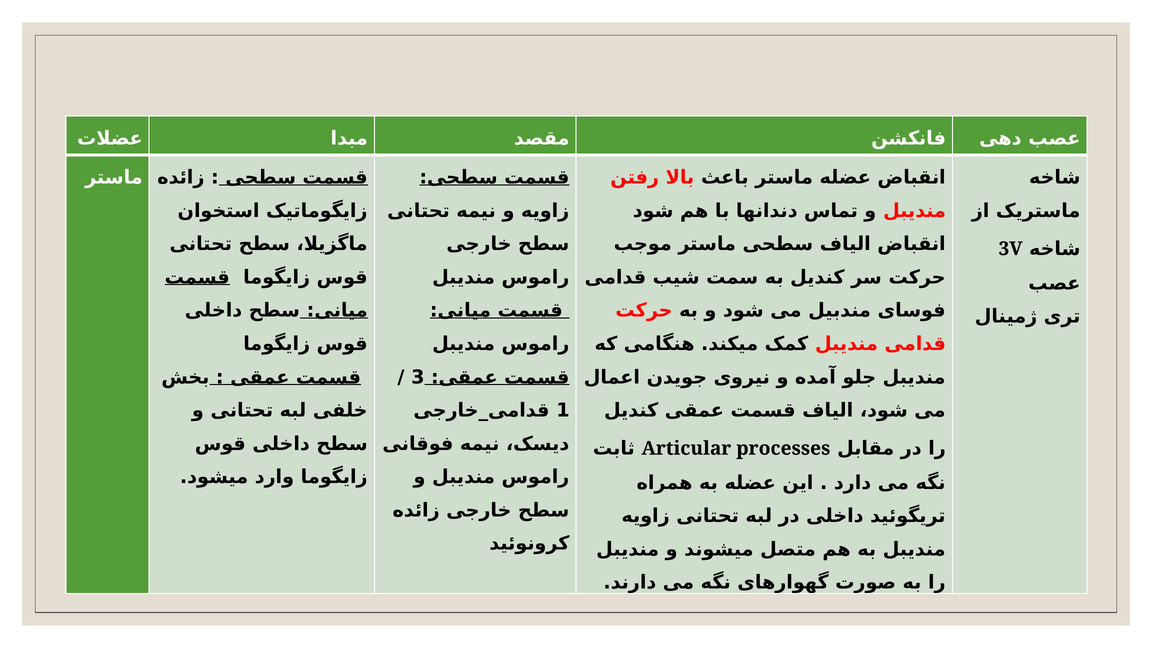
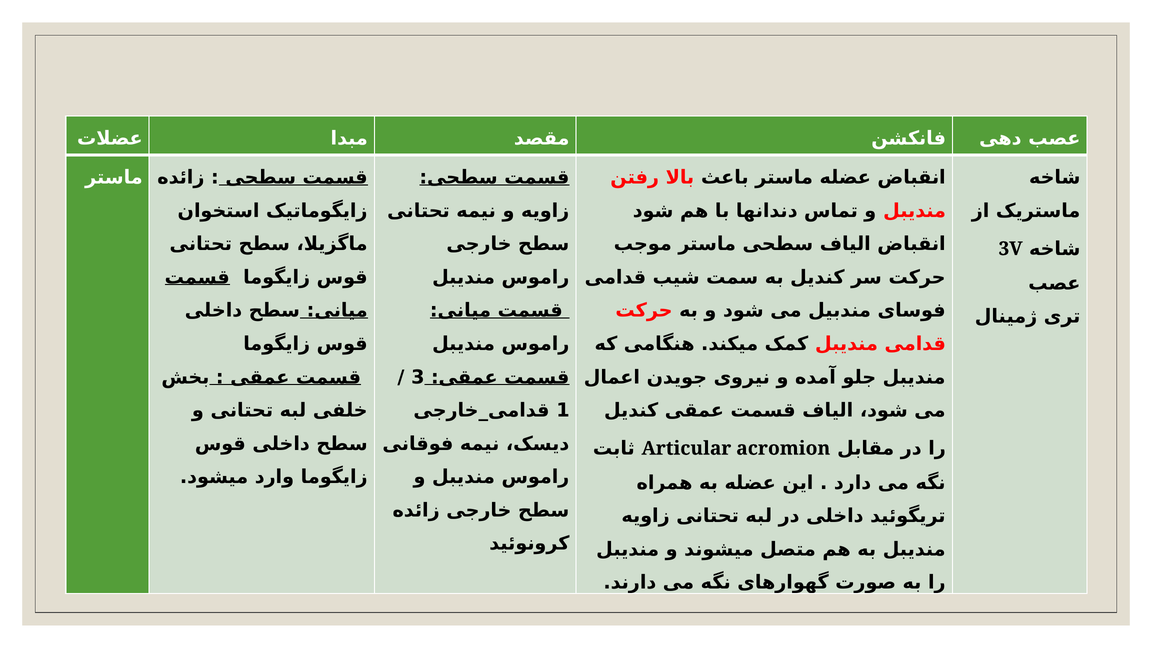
processes: processes -> acromion
